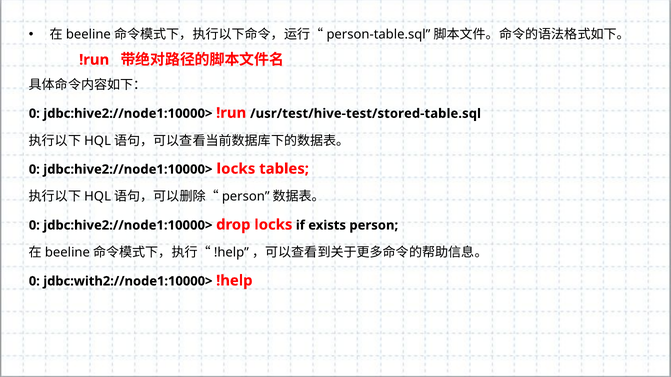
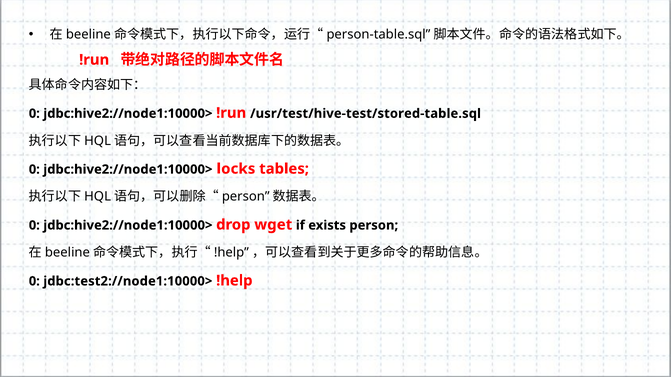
drop locks: locks -> wget
jdbc:with2://node1:10000>: jdbc:with2://node1:10000> -> jdbc:test2://node1:10000>
